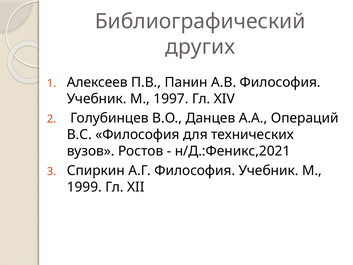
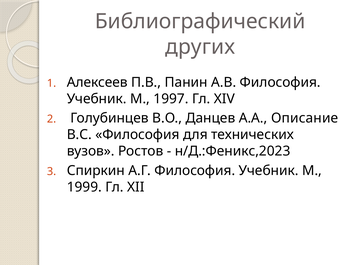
Операций: Операций -> Описание
н/Д.:Феникс,2021: н/Д.:Феникс,2021 -> н/Д.:Феникс,2023
